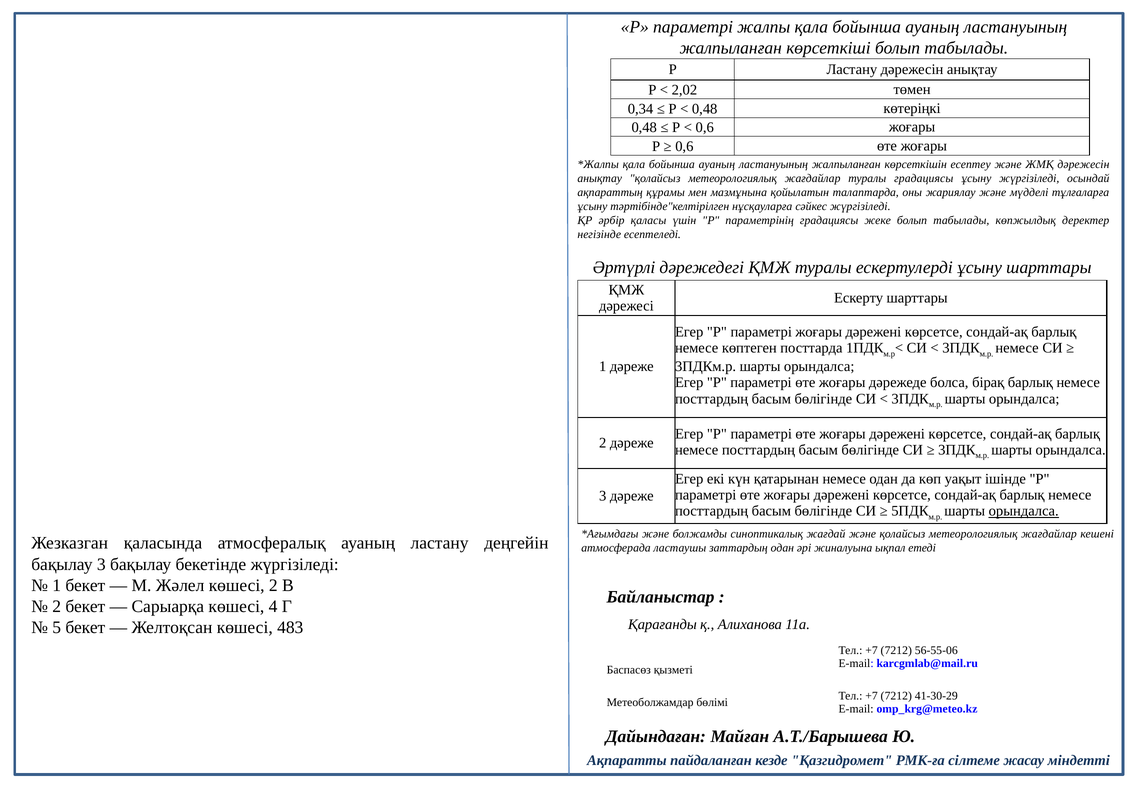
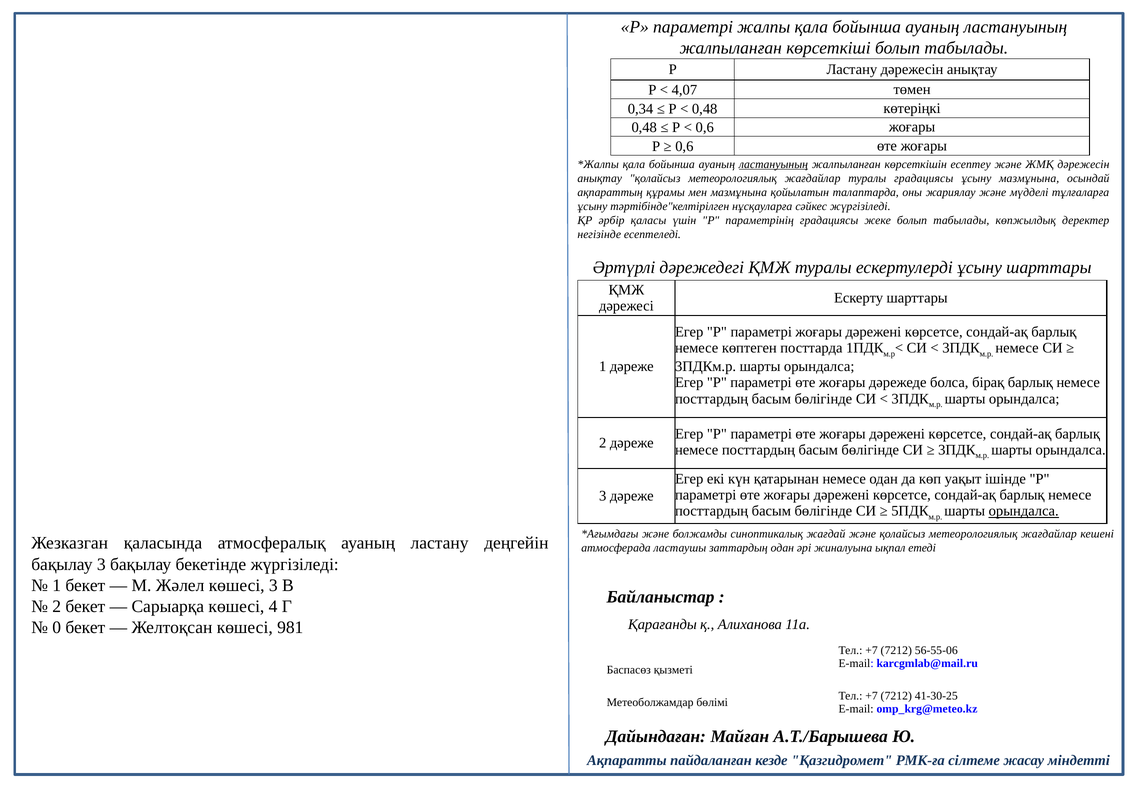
2,02: 2,02 -> 4,07
ластануының at (773, 164) underline: none -> present
ұсыну жүргізіледі: жүргізіледі -> мазмұнына
көшесі 2: 2 -> 3
5: 5 -> 0
483: 483 -> 981
41-30-29: 41-30-29 -> 41-30-25
